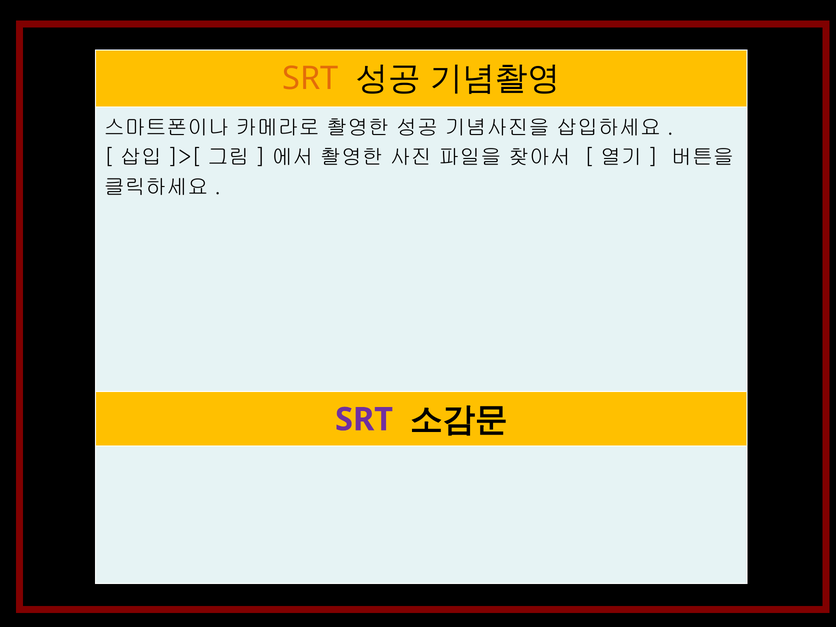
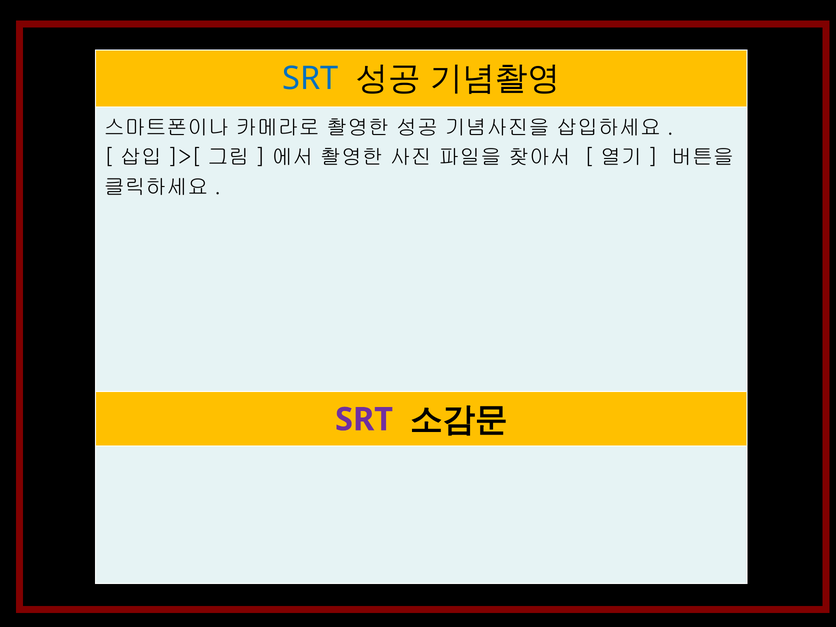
SRT at (311, 78) colour: orange -> blue
